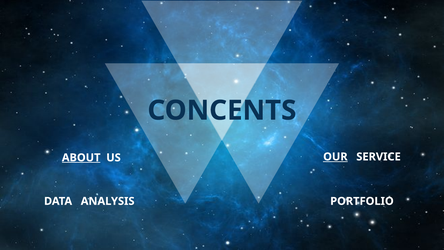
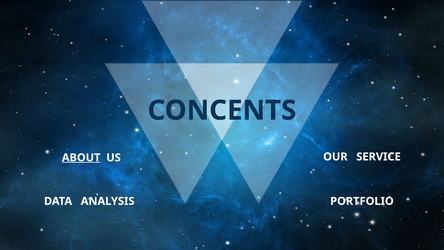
OUR underline: present -> none
